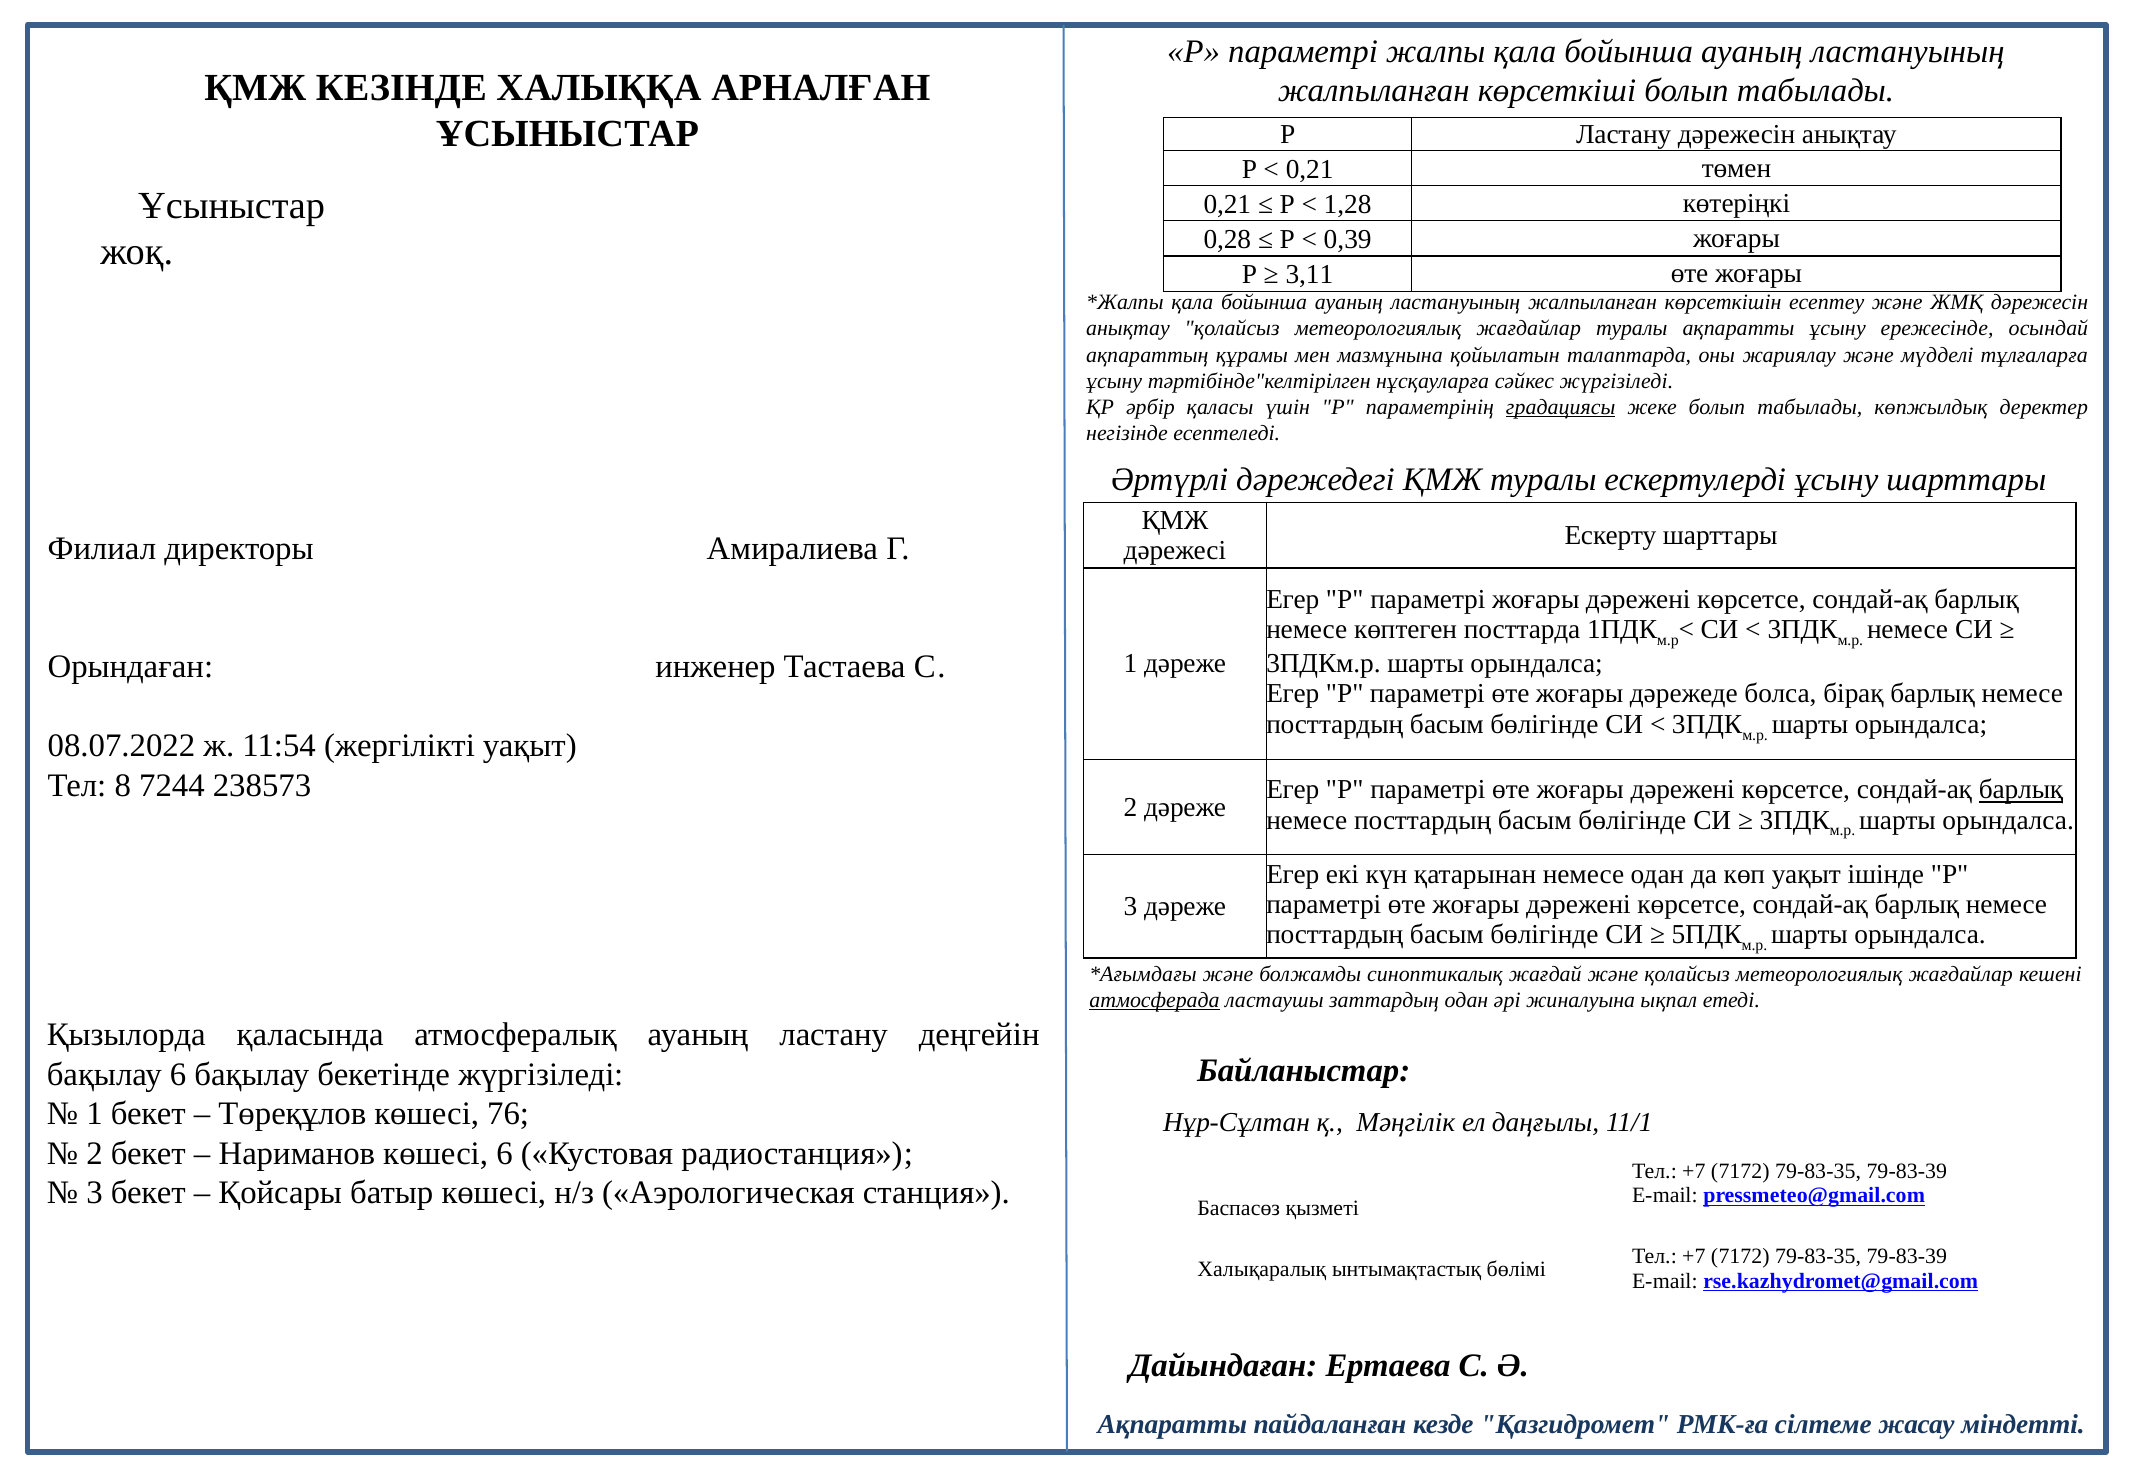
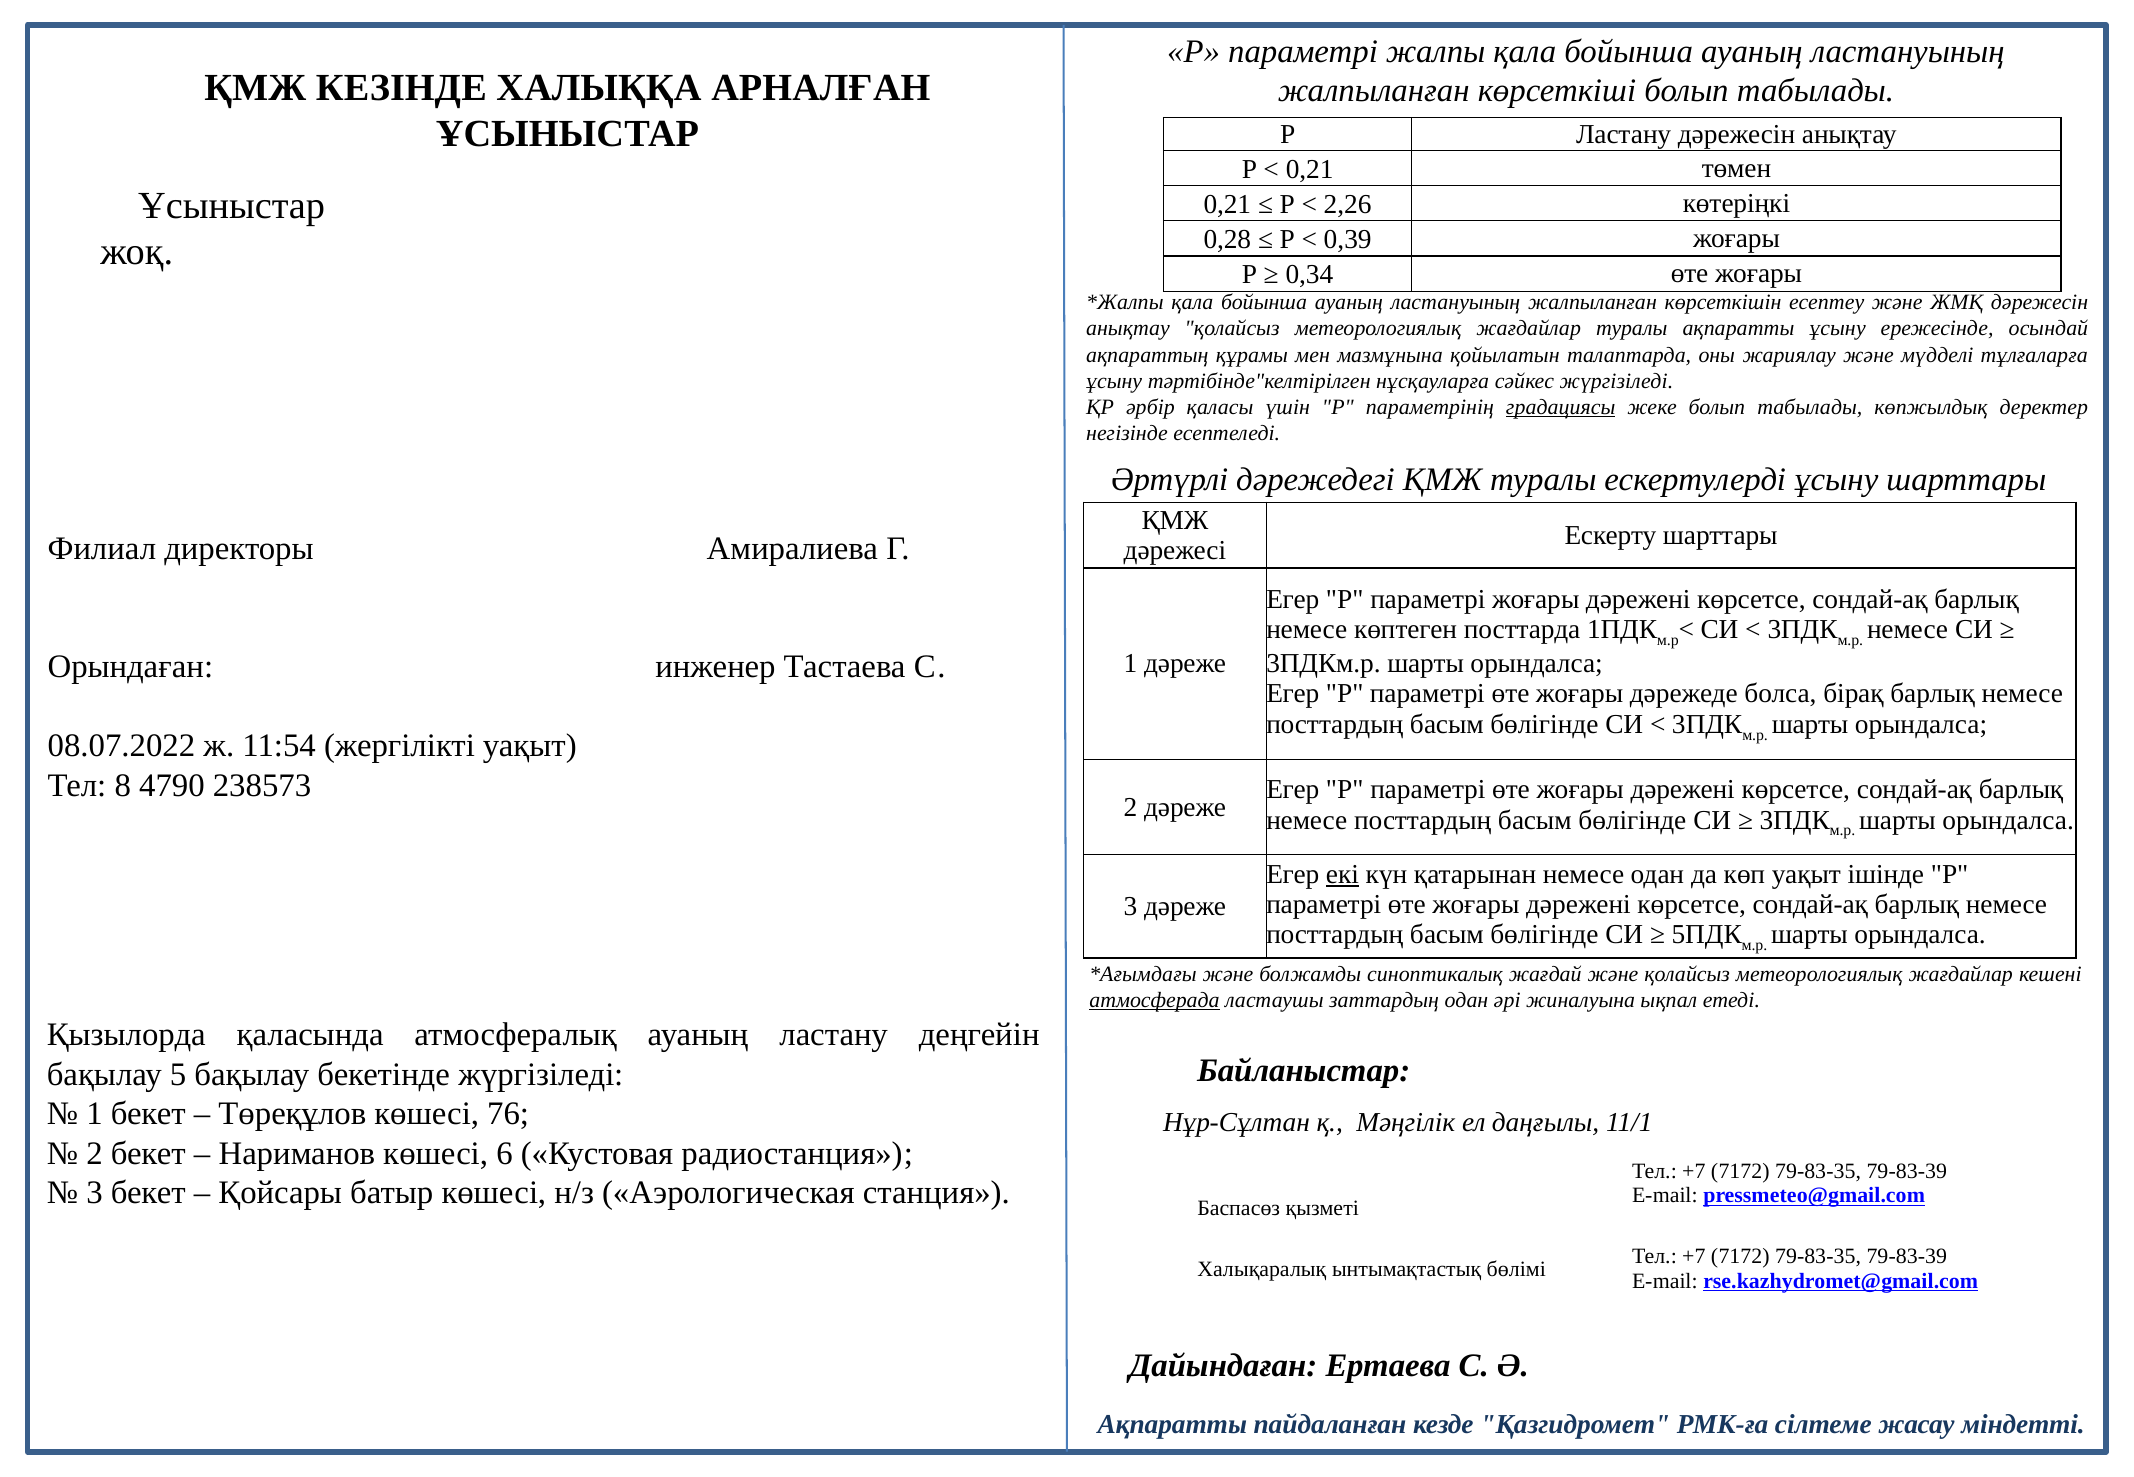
1,28: 1,28 -> 2,26
3,11: 3,11 -> 0,34
7244: 7244 -> 4790
барлық at (2021, 790) underline: present -> none
екі underline: none -> present
бақылау 6: 6 -> 5
